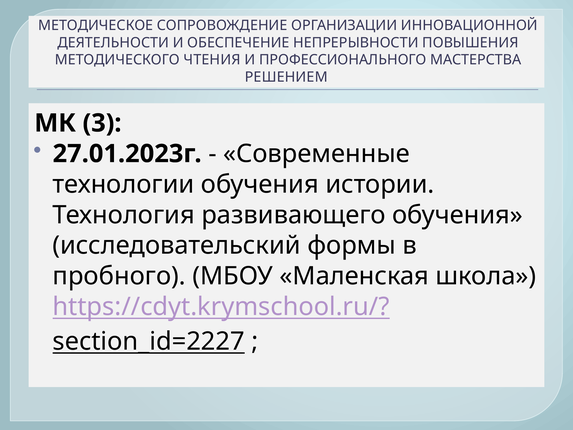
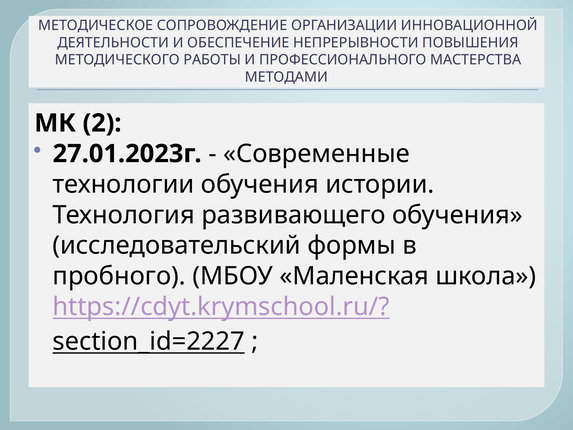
ЧТЕНИЯ: ЧТЕНИЯ -> РАБОТЫ
РЕШЕНИЕМ: РЕШЕНИЕМ -> МЕТОДАМИ
3: 3 -> 2
